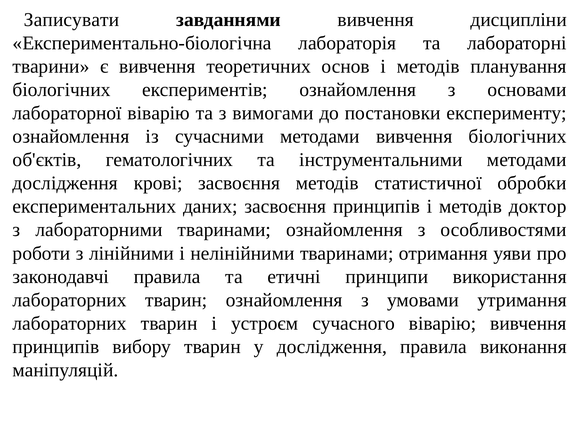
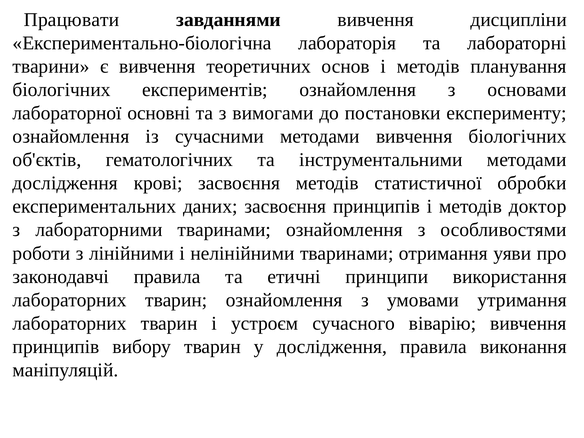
Записувати: Записувати -> Працювати
лабораторної віварію: віварію -> основні
